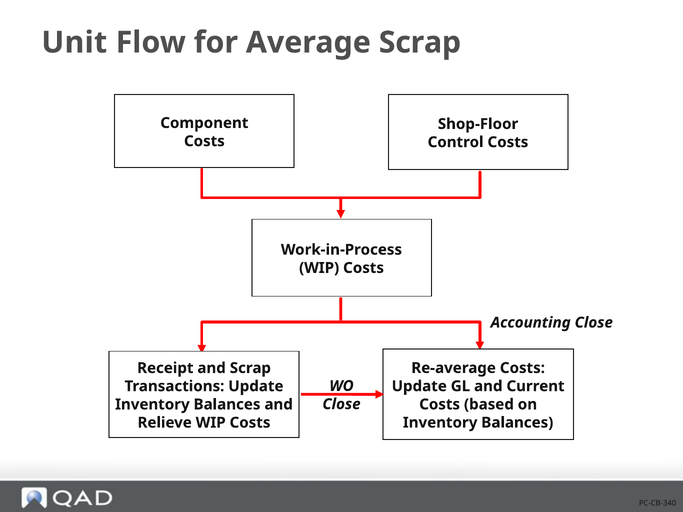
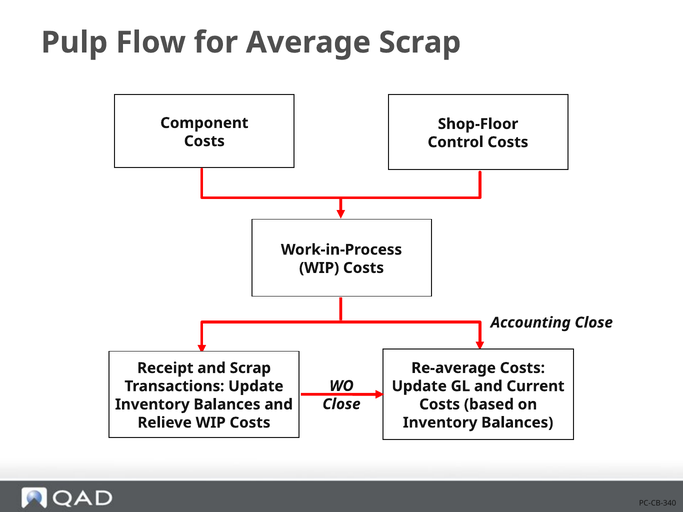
Unit: Unit -> Pulp
